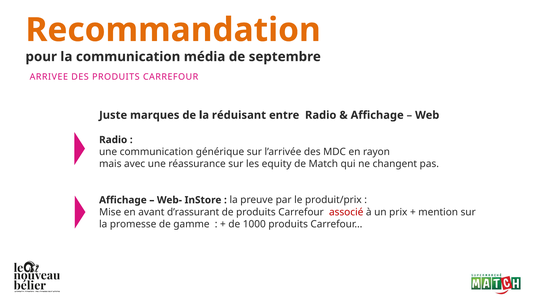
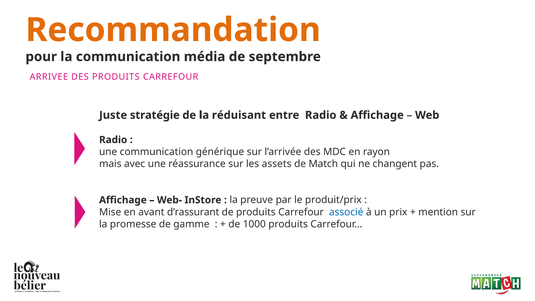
marques: marques -> stratégie
equity: equity -> assets
associé colour: red -> blue
